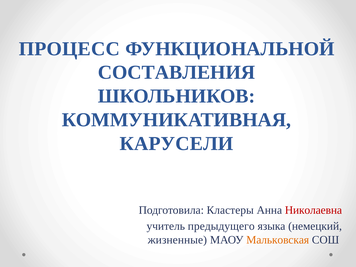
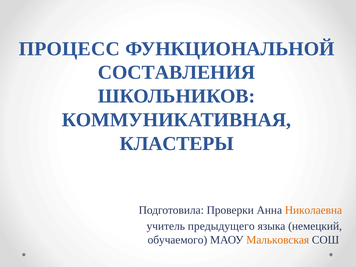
КАРУСЕЛИ: КАРУСЕЛИ -> КЛАСТЕРЫ
Кластеры: Кластеры -> Проверки
Николаевна colour: red -> orange
жизненные: жизненные -> обучаемого
